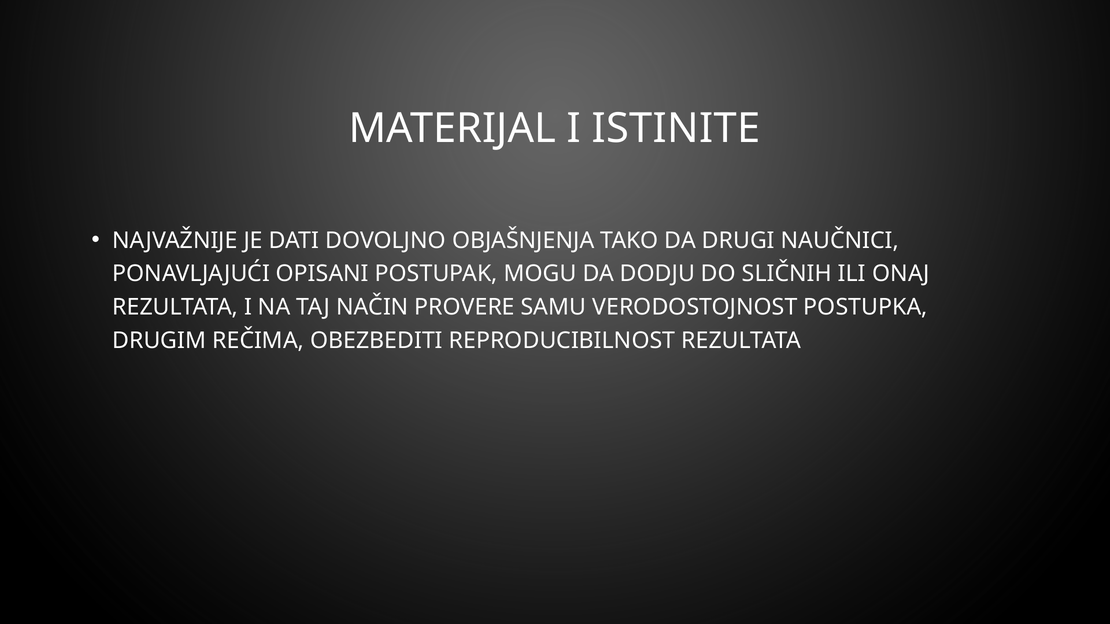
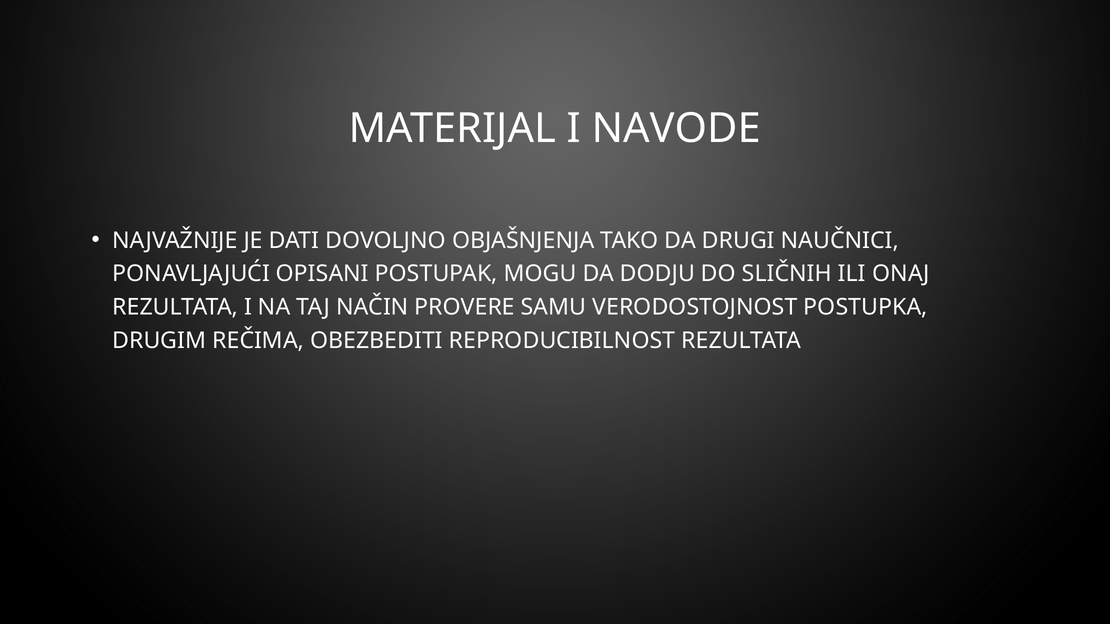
ISTINITE: ISTINITE -> NAVODE
